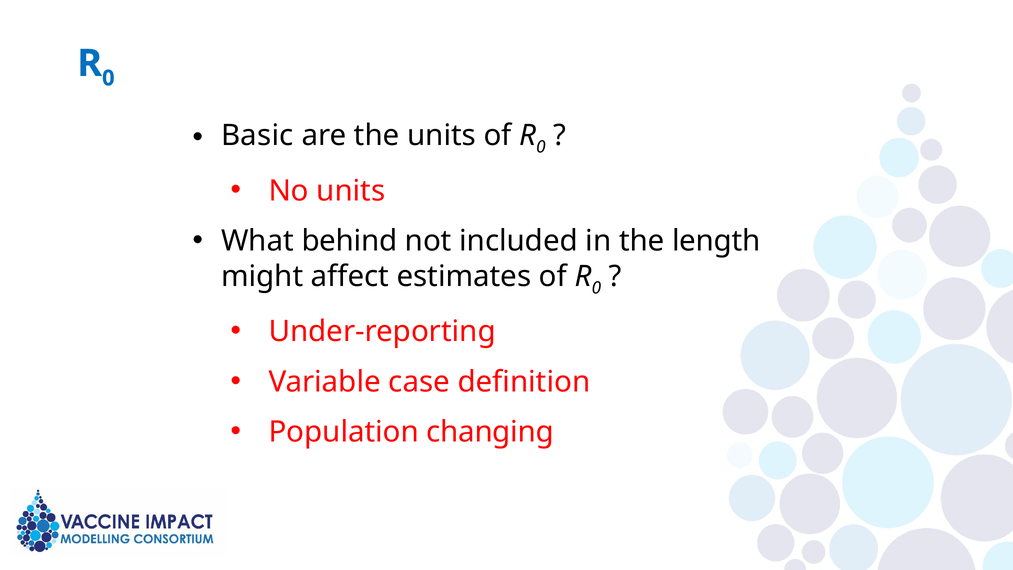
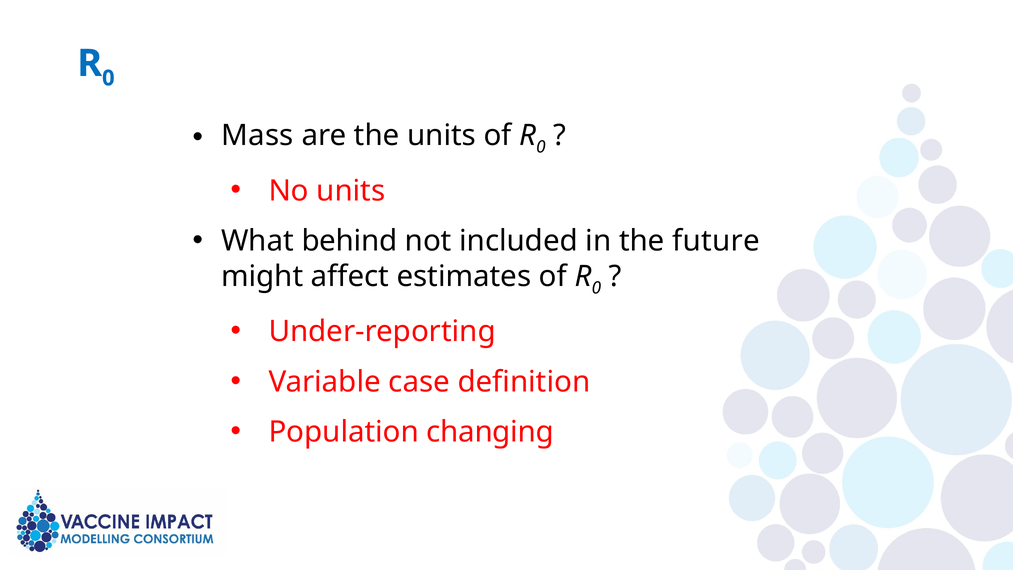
Basic: Basic -> Mass
length: length -> future
